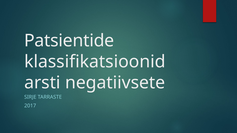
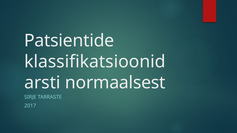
negatiivsete: negatiivsete -> normaalsest
